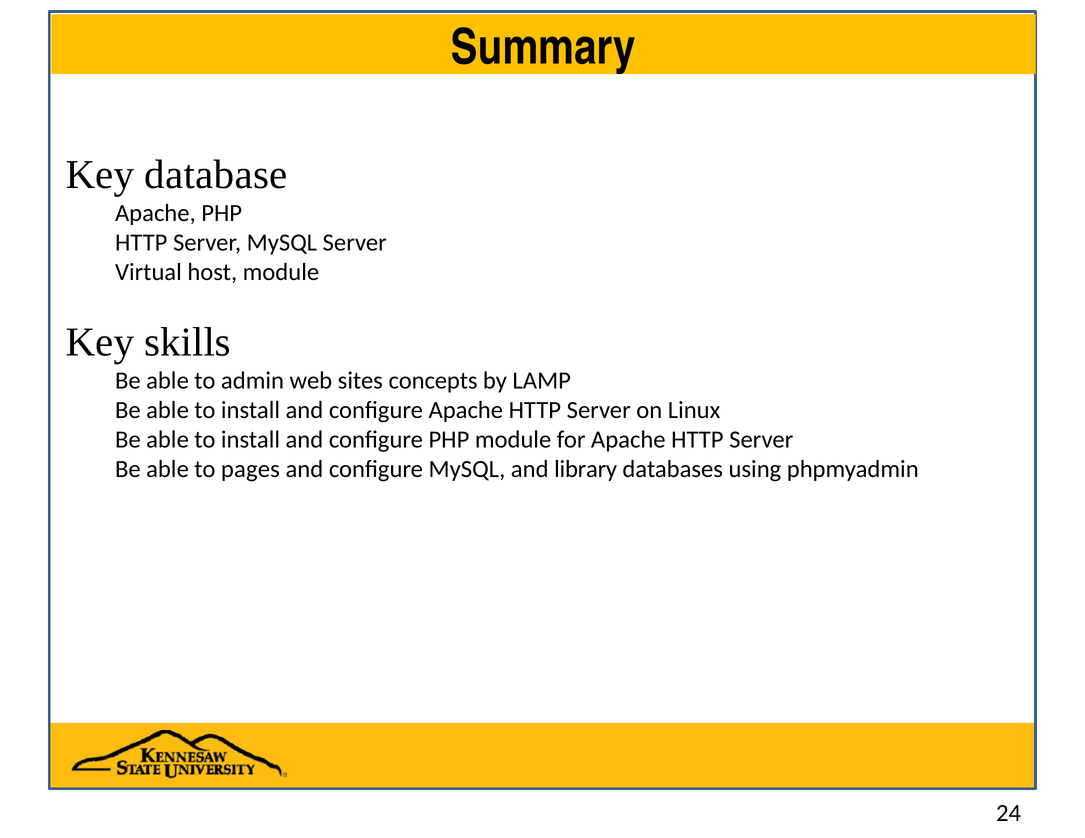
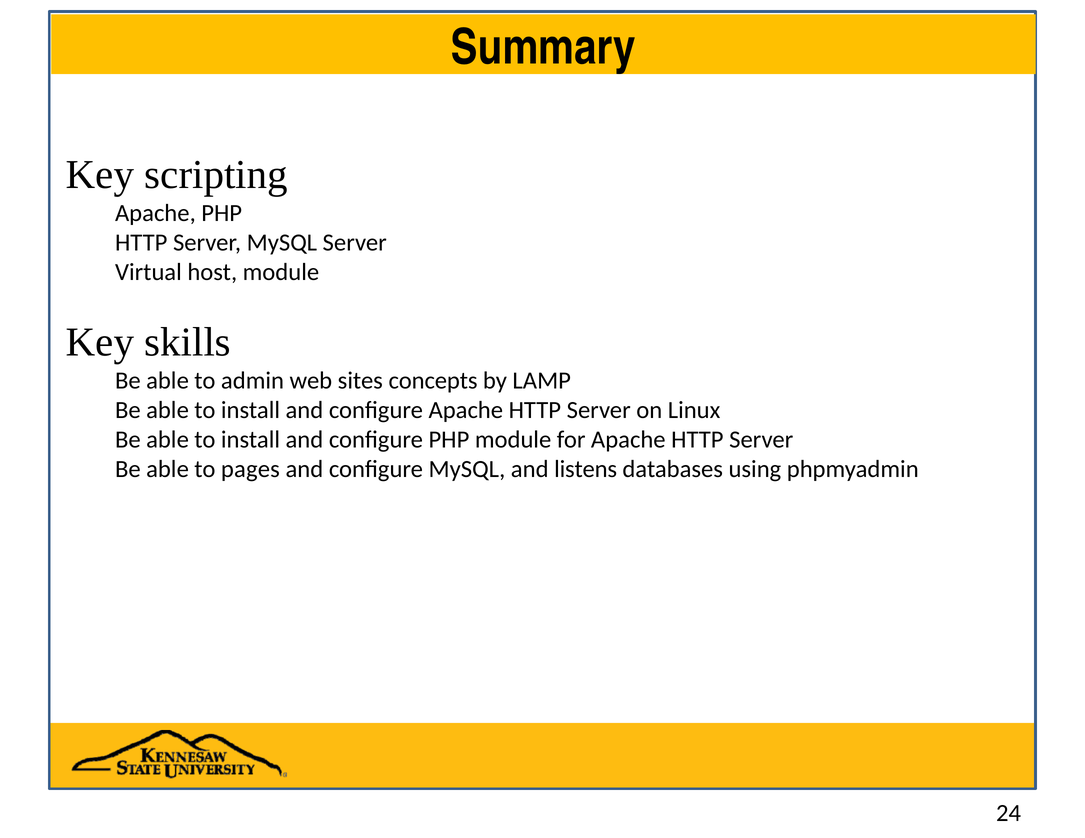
database: database -> scripting
library: library -> listens
